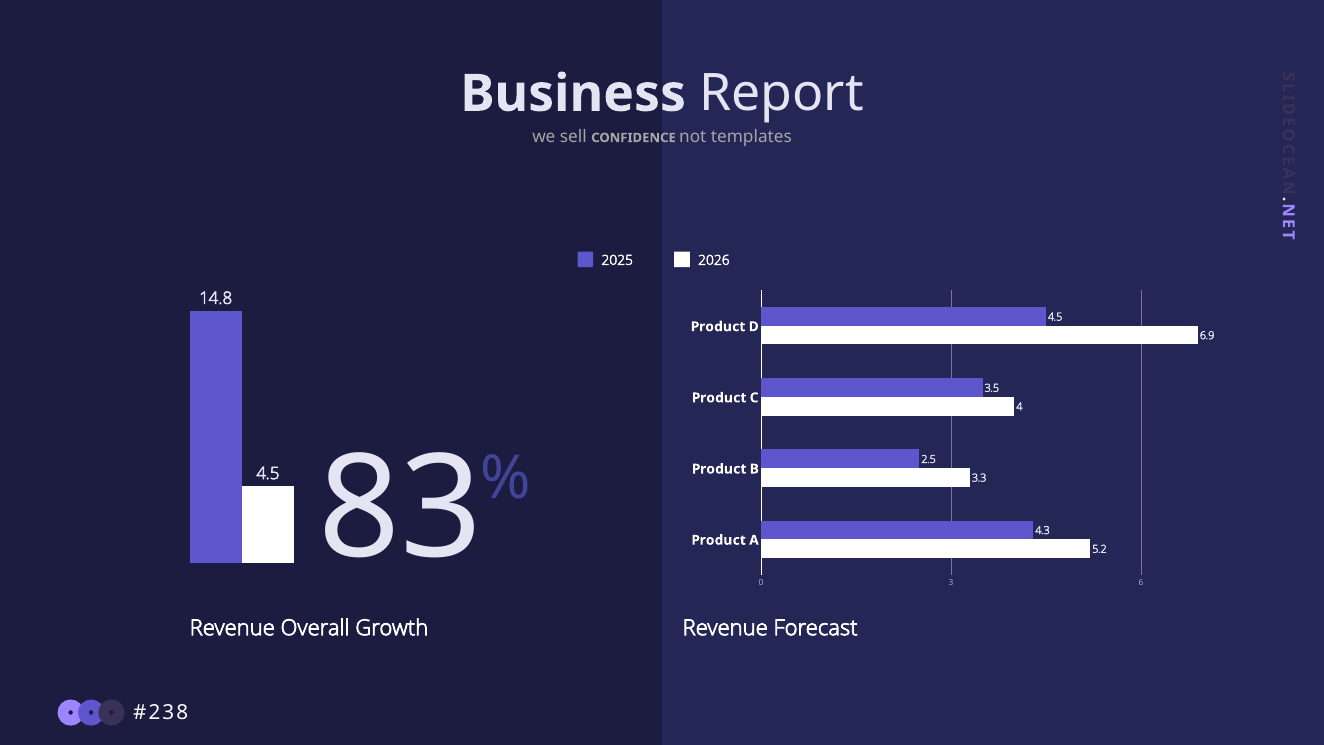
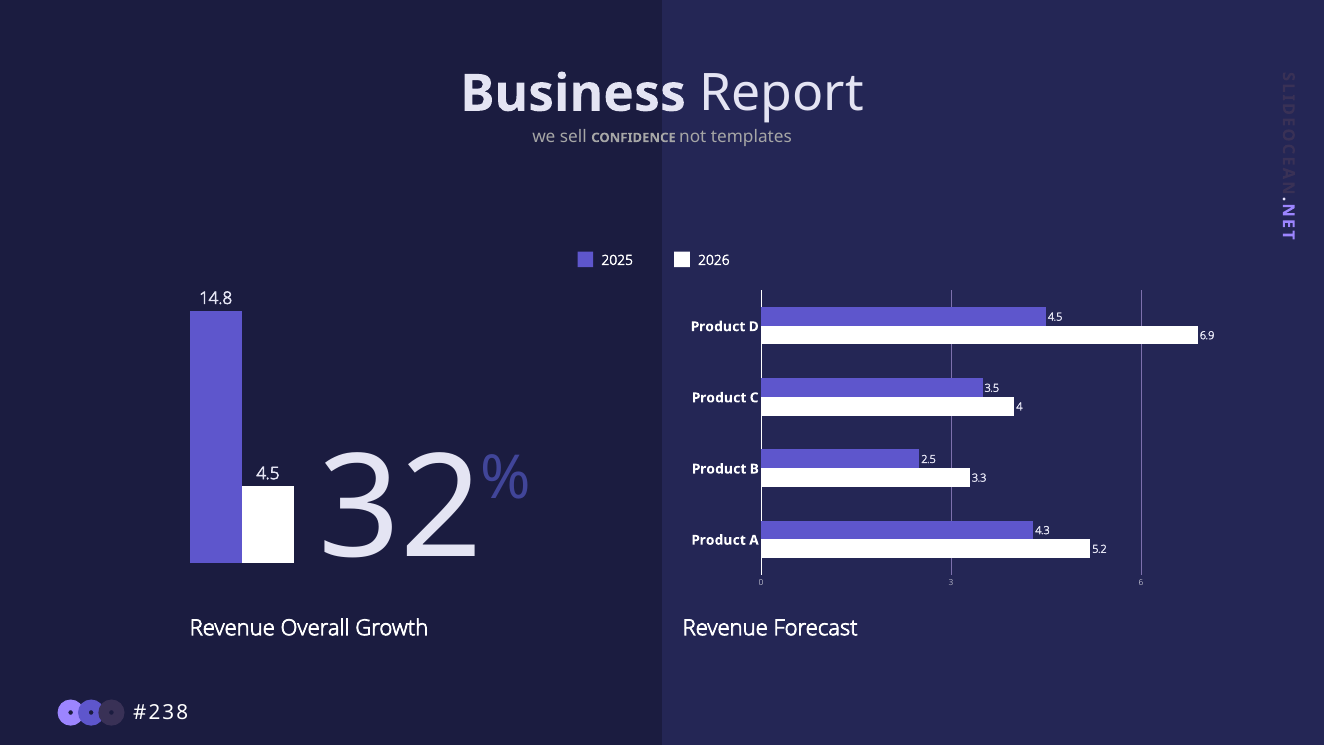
83: 83 -> 32
